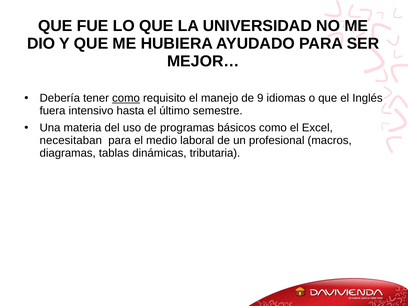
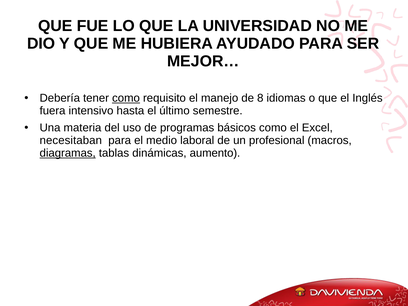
9: 9 -> 8
diagramas underline: none -> present
tributaria: tributaria -> aumento
